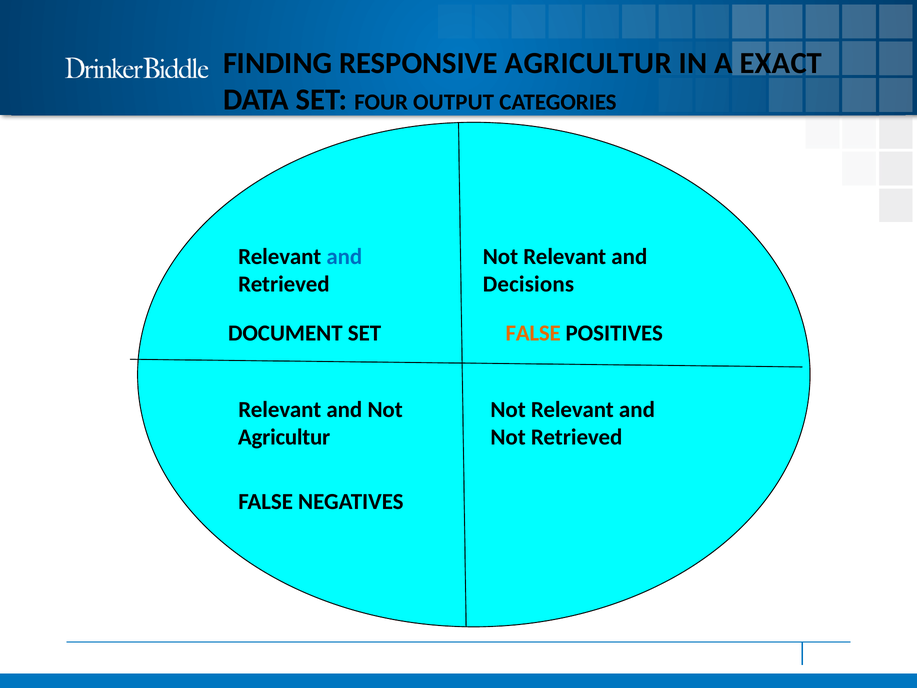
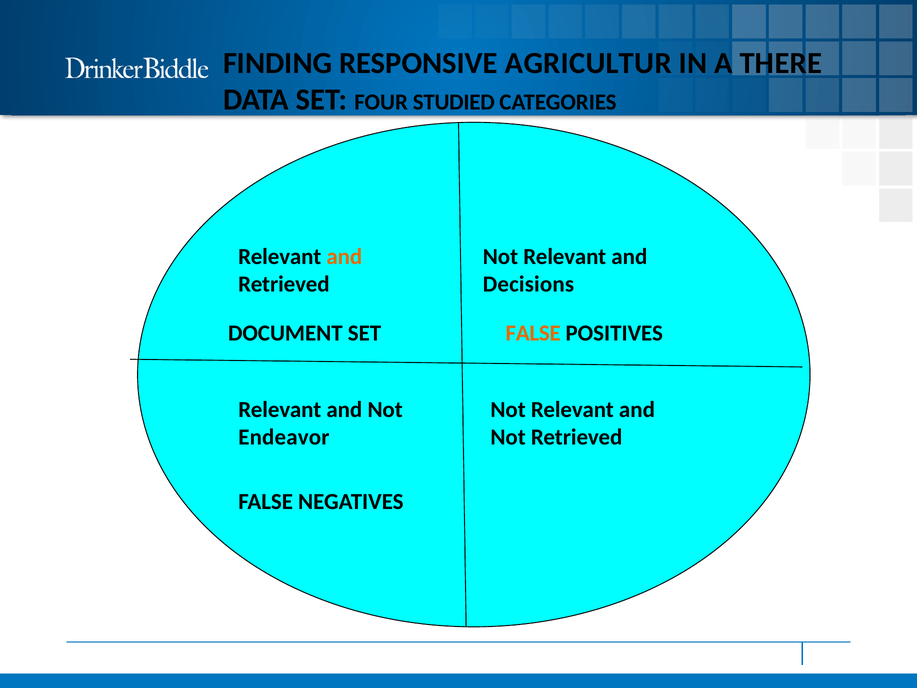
EXACT: EXACT -> THERE
OUTPUT: OUTPUT -> STUDIED
and at (344, 257) colour: blue -> orange
Agricultur at (284, 437): Agricultur -> Endeavor
